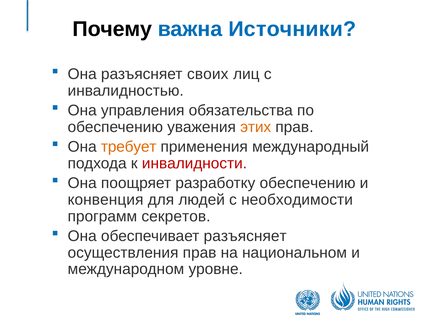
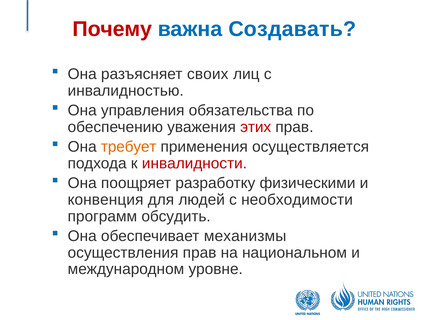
Почему colour: black -> red
Источники: Источники -> Создавать
этих colour: orange -> red
международный: международный -> осуществляется
разработку обеспечению: обеспечению -> физическими
секретов: секретов -> обсудить
обеспечивает разъясняет: разъясняет -> механизмы
